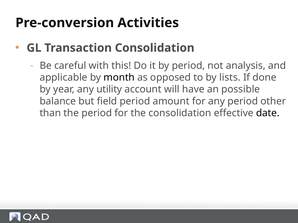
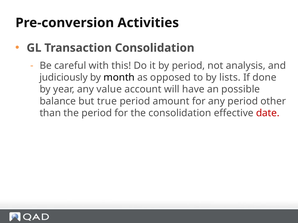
applicable: applicable -> judiciously
utility: utility -> value
field: field -> true
date colour: black -> red
